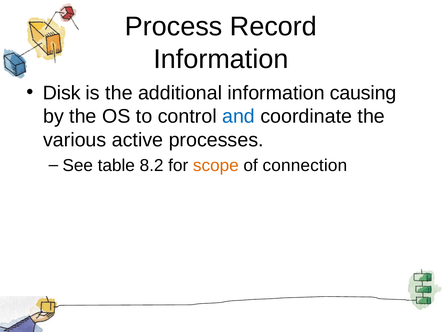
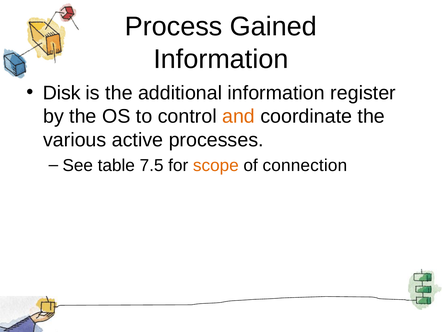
Record: Record -> Gained
causing: causing -> register
and colour: blue -> orange
8.2: 8.2 -> 7.5
